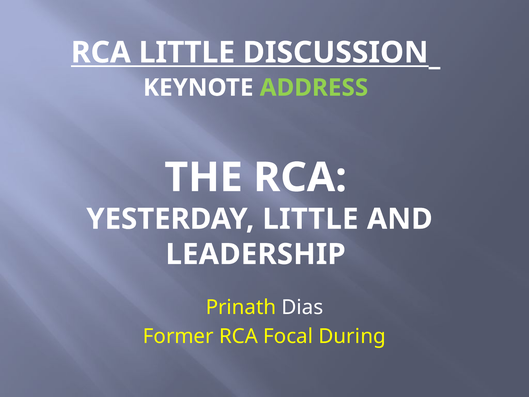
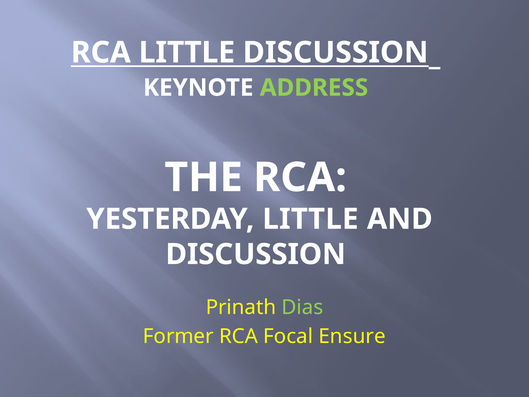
LEADERSHIP at (256, 254): LEADERSHIP -> DISCUSSION
Dias colour: white -> light green
During: During -> Ensure
